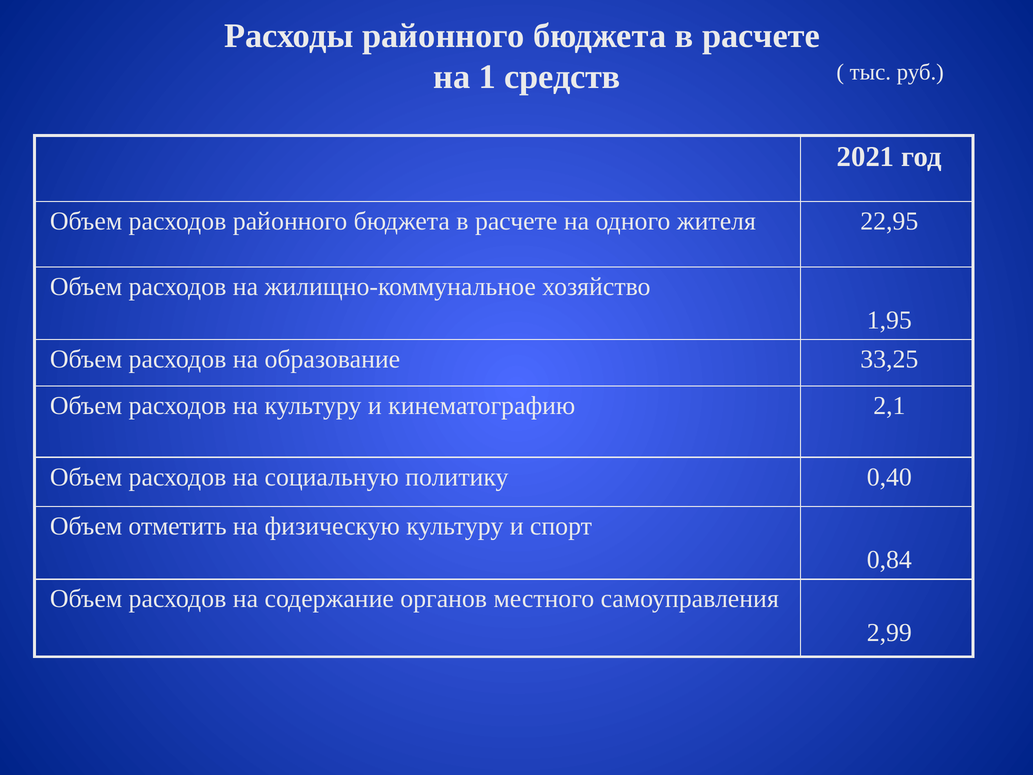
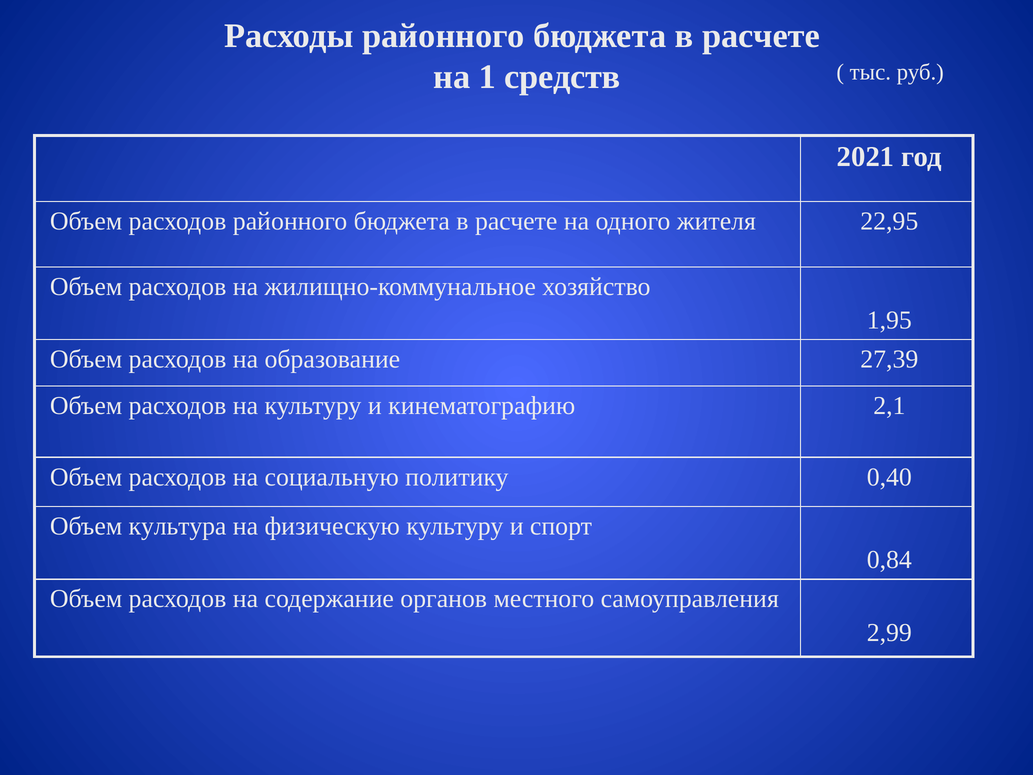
33,25: 33,25 -> 27,39
отметить: отметить -> культура
